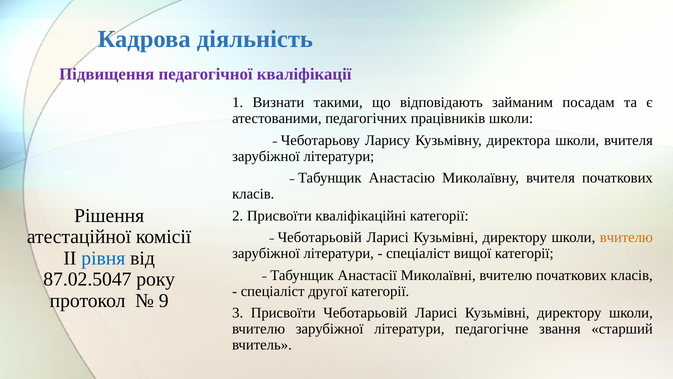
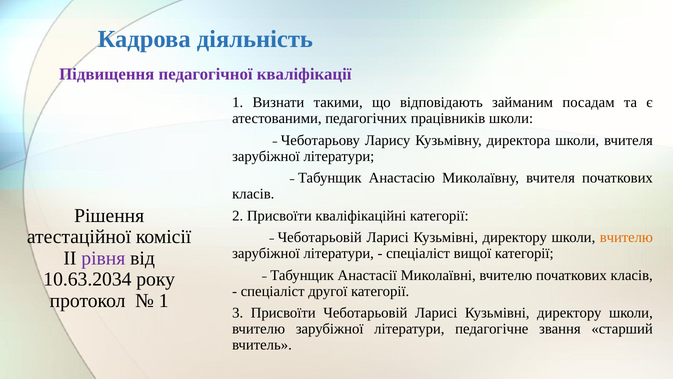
рівня colour: blue -> purple
87.02.5047: 87.02.5047 -> 10.63.2034
9 at (164, 300): 9 -> 1
